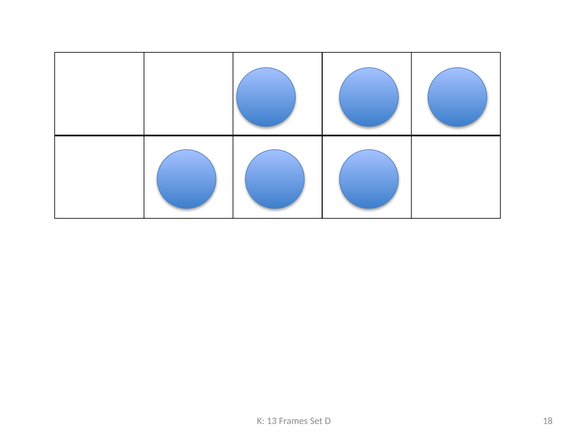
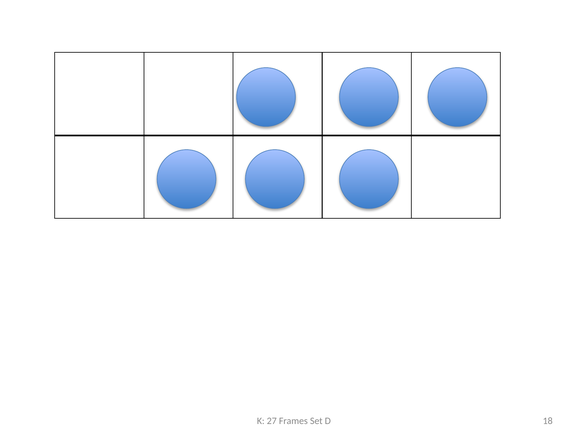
13: 13 -> 27
